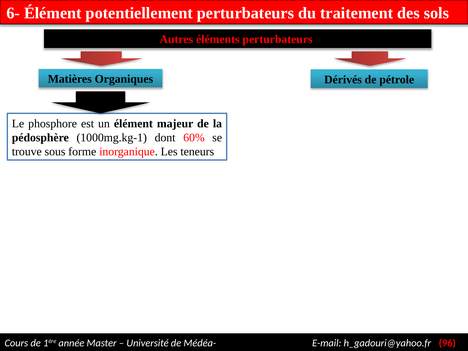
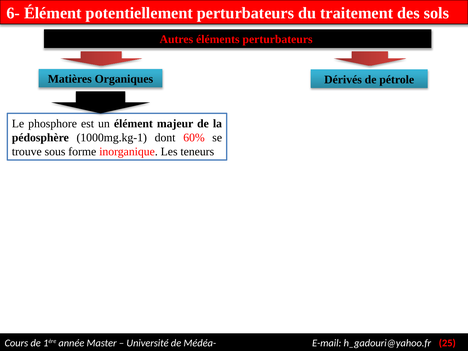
96: 96 -> 25
